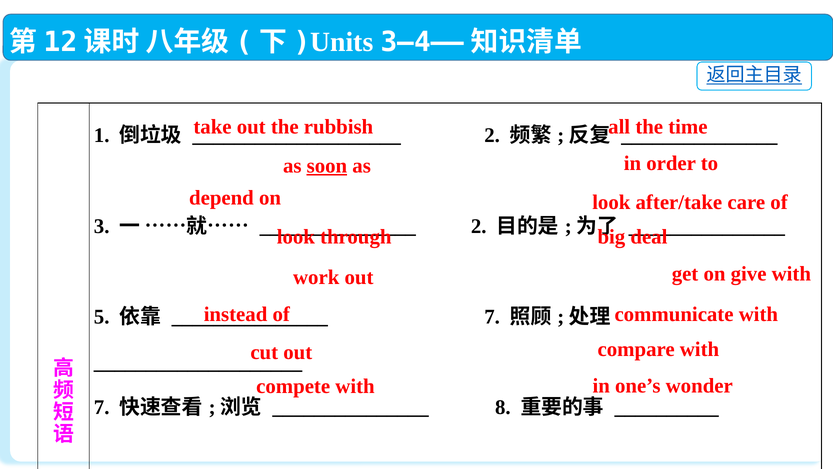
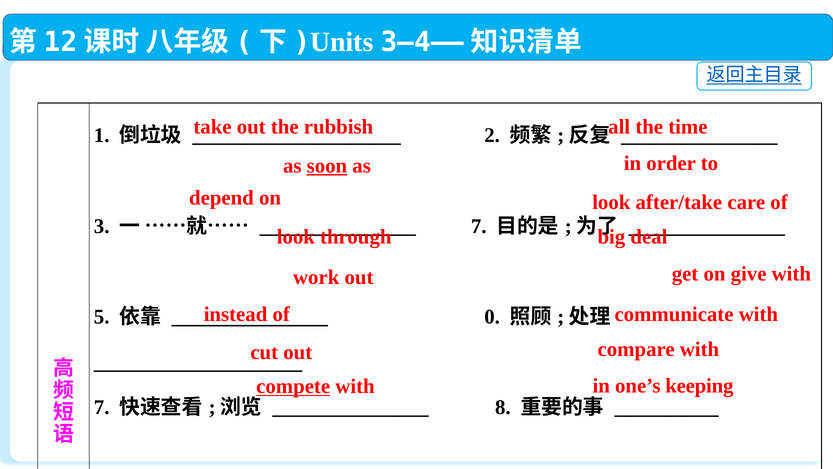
2 at (479, 226): 2 -> 7
7 at (492, 317): 7 -> 0
compete underline: none -> present
wonder: wonder -> keeping
